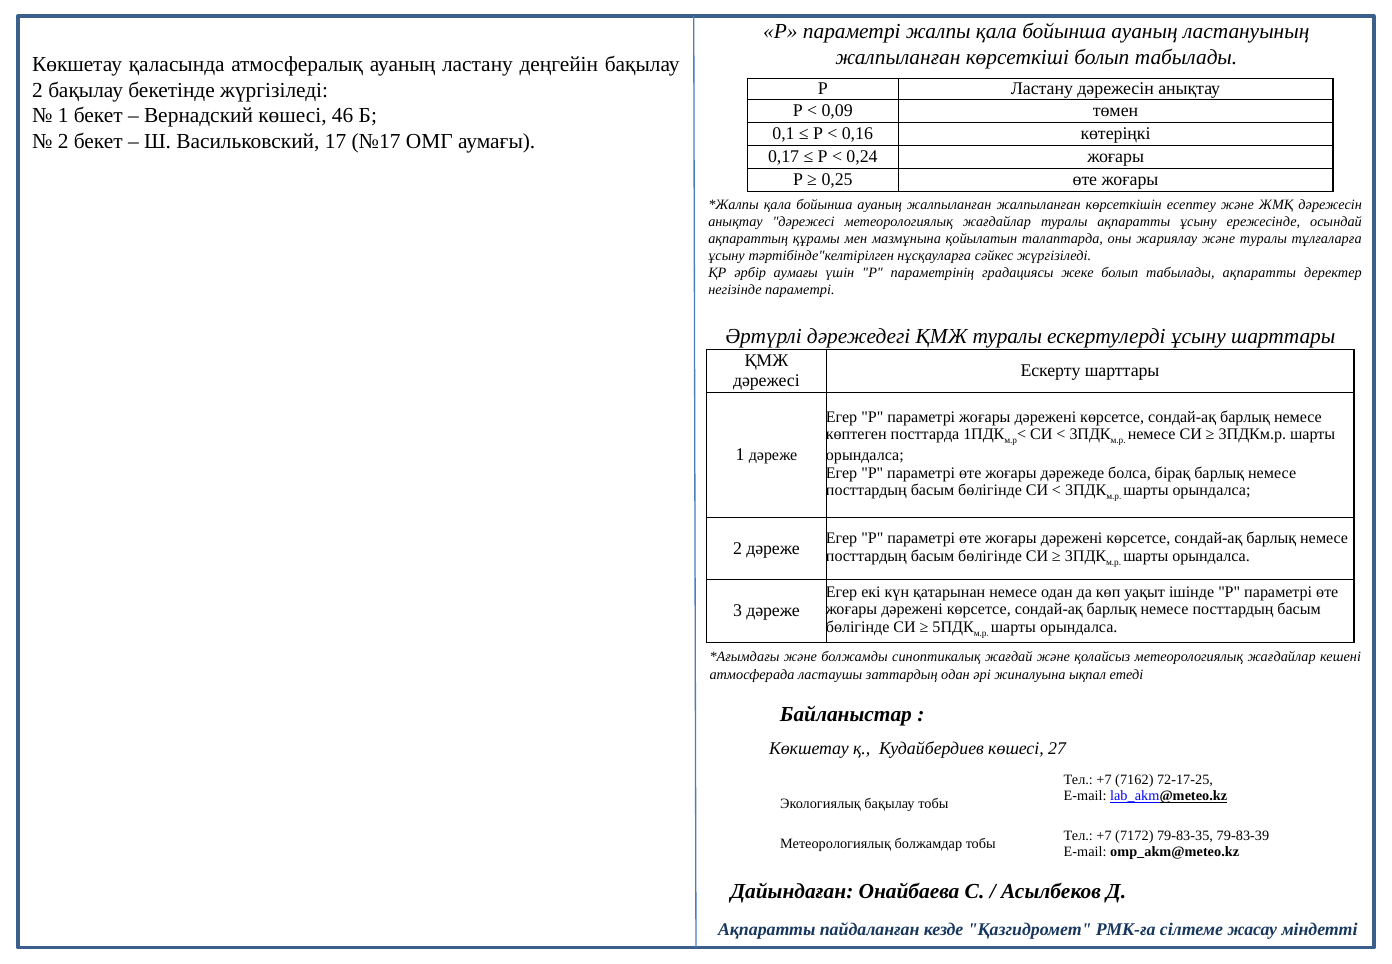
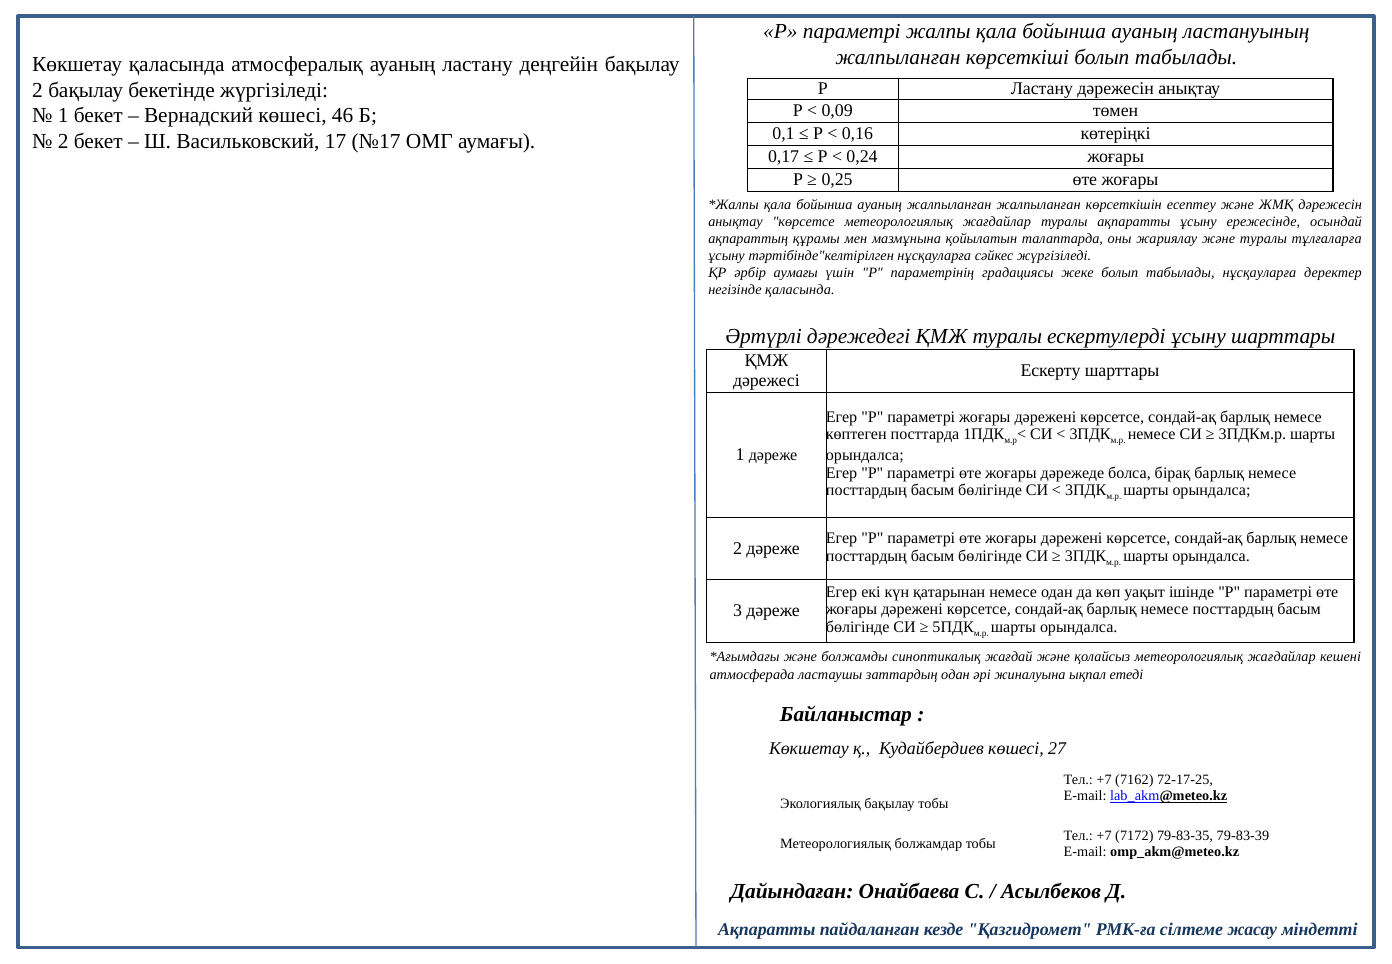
анықтау дәрежесі: дәрежесі -> көрсетсе
табылады ақпаратты: ақпаратты -> нұсқауларға
негізінде параметрі: параметрі -> қаласында
